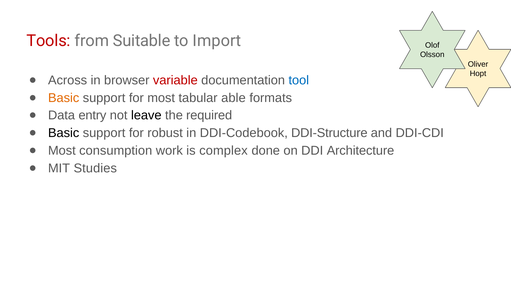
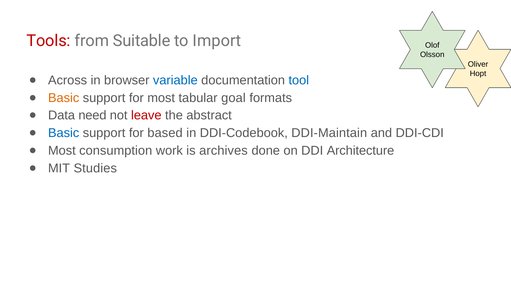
variable colour: red -> blue
able: able -> goal
entry: entry -> need
leave colour: black -> red
required: required -> abstract
Basic at (64, 133) colour: black -> blue
robust: robust -> based
DDI-Structure: DDI-Structure -> DDI-Maintain
complex: complex -> archives
